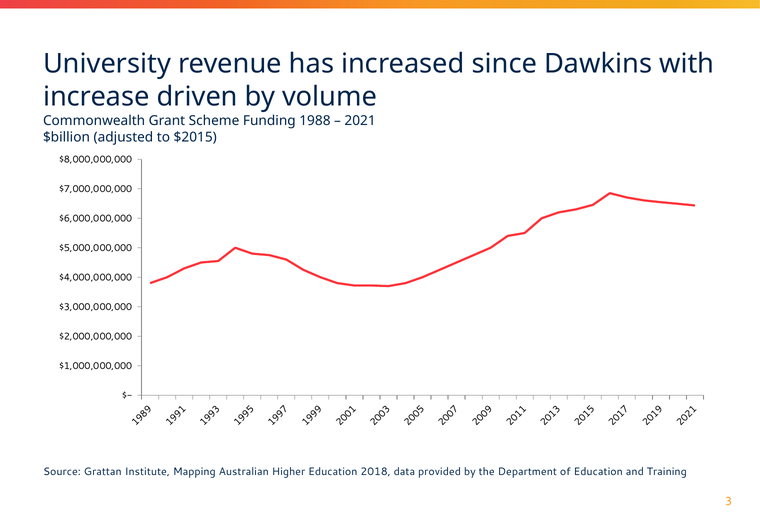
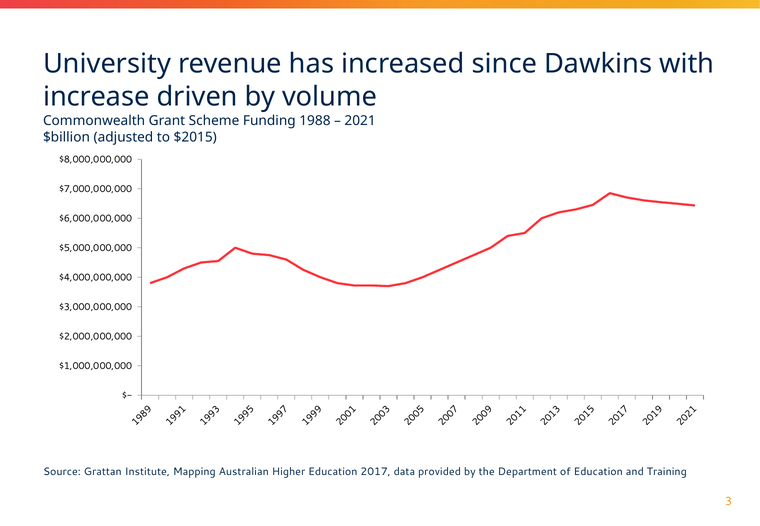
2018: 2018 -> 2017
